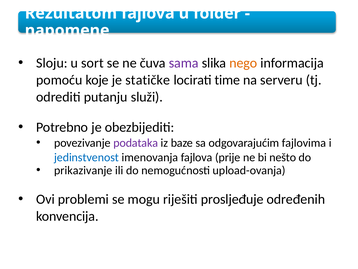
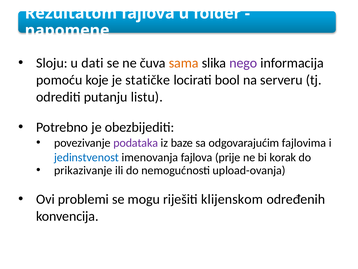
sort: sort -> dati
sama colour: purple -> orange
nego colour: orange -> purple
time: time -> bool
služi: služi -> listu
nešto: nešto -> korak
prosljeđuje: prosljeđuje -> klijenskom
